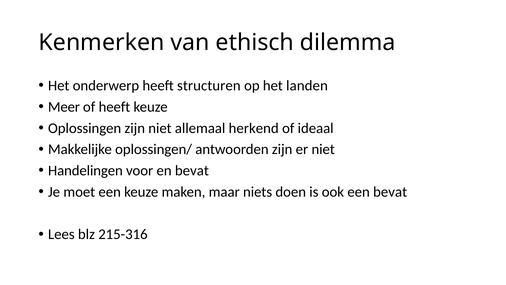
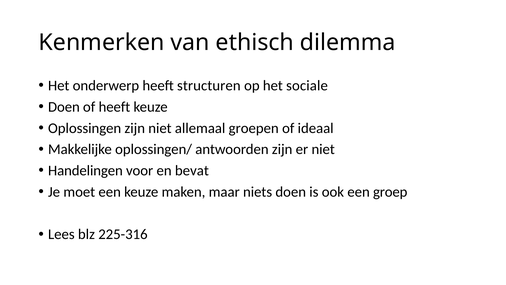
landen: landen -> sociale
Meer at (64, 107): Meer -> Doen
herkend: herkend -> groepen
een bevat: bevat -> groep
215-316: 215-316 -> 225-316
